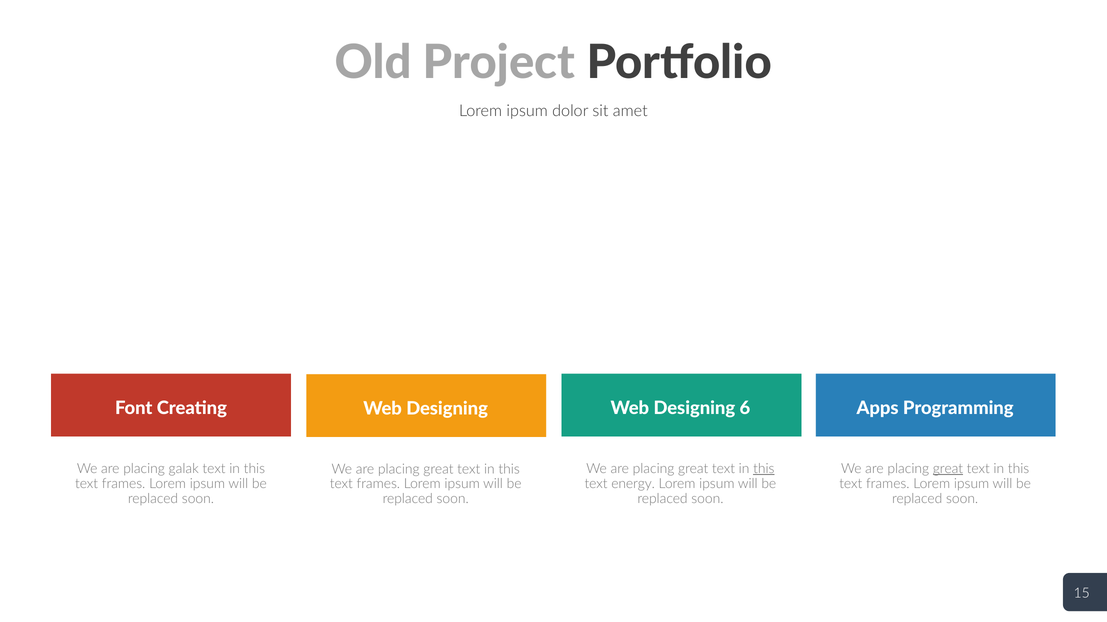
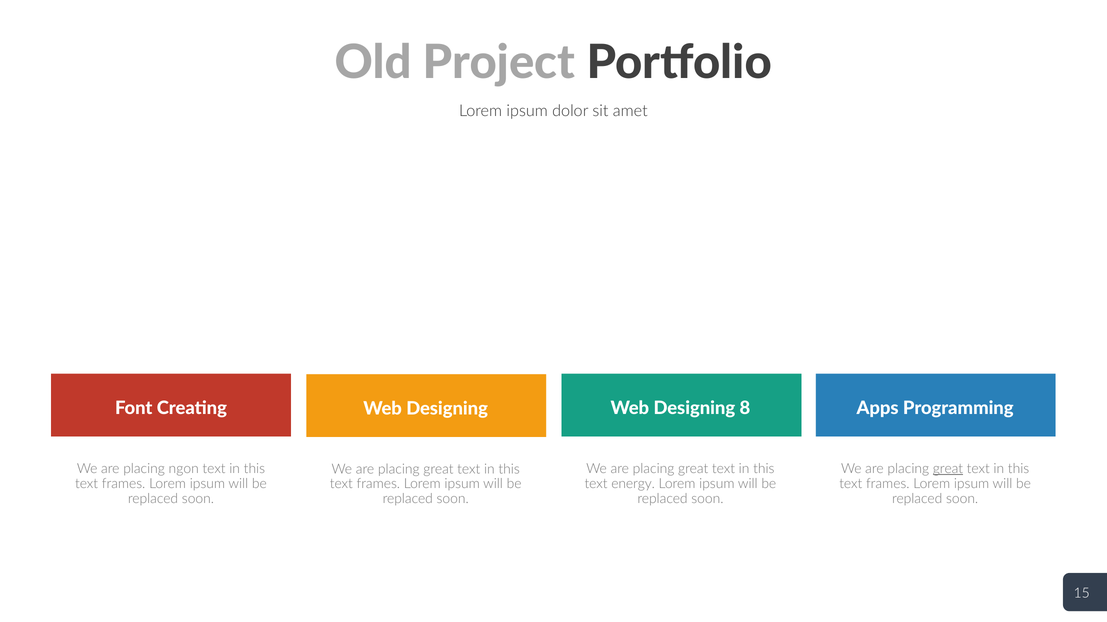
6: 6 -> 8
galak: galak -> ngon
this at (764, 469) underline: present -> none
